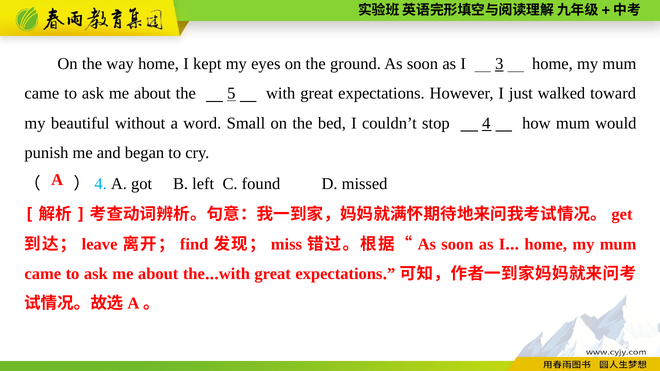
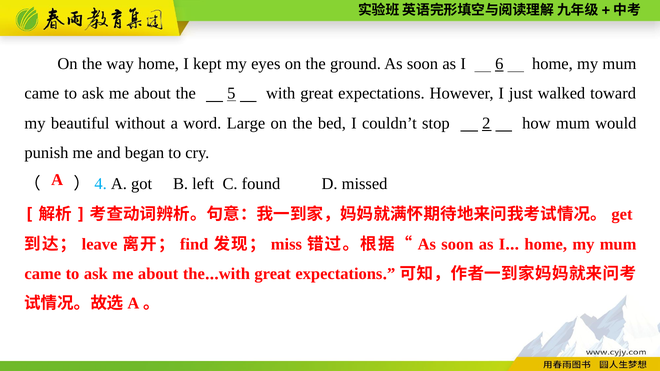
3: 3 -> 6
Small: Small -> Large
4: 4 -> 2
